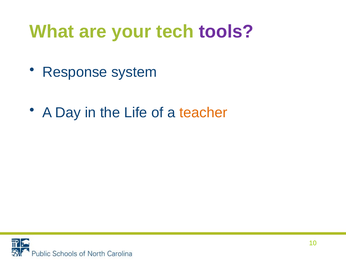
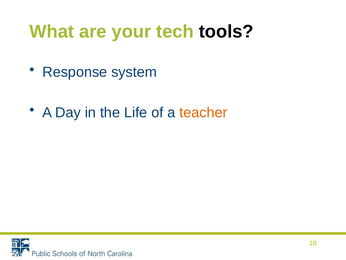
tools colour: purple -> black
